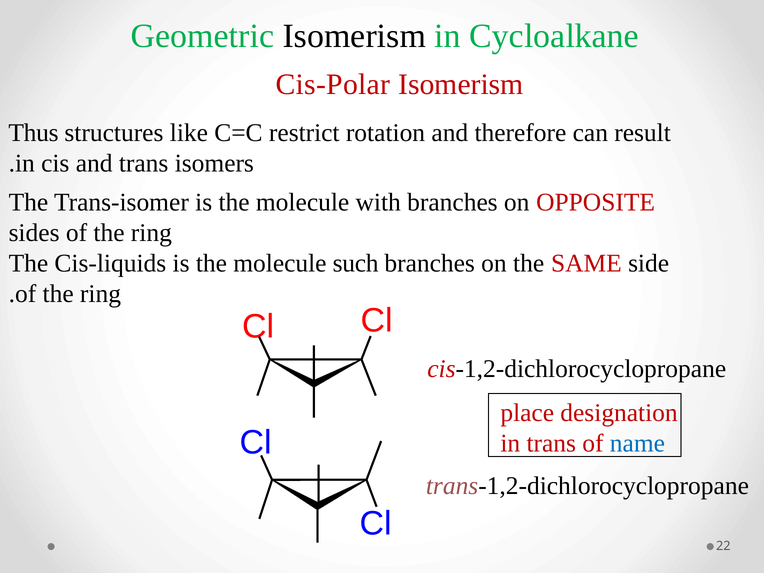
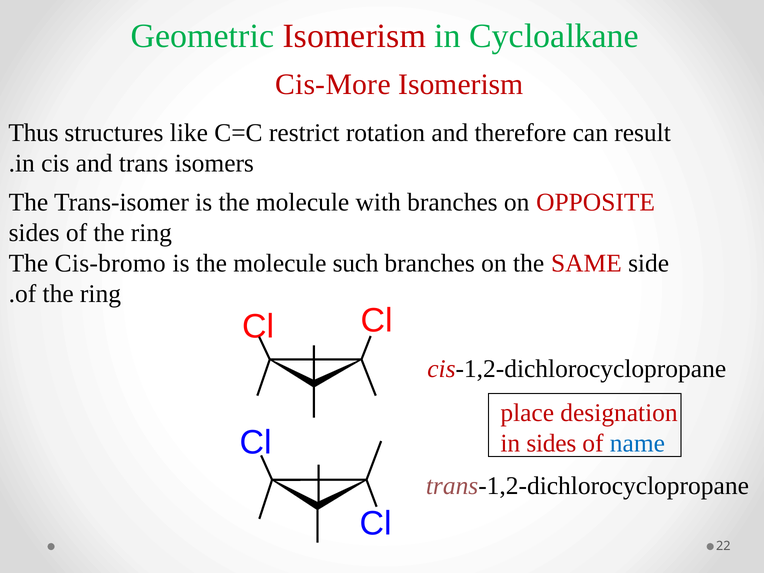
Isomerism at (354, 36) colour: black -> red
Cis-Polar: Cis-Polar -> Cis-More
Cis-liquids: Cis-liquids -> Cis-bromo
in trans: trans -> sides
